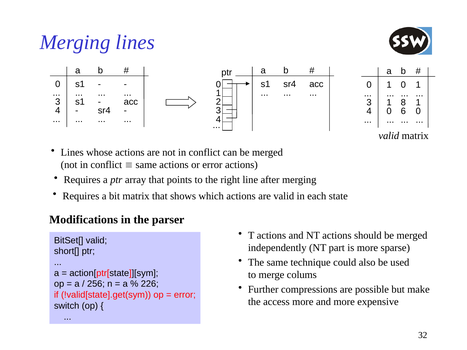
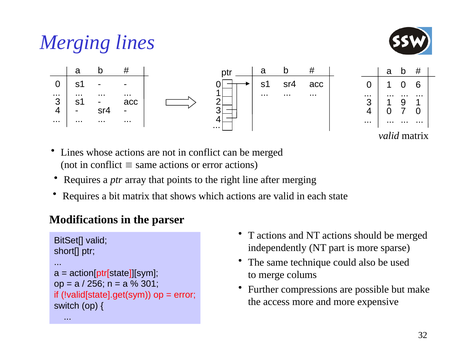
1 0 1: 1 -> 6
8: 8 -> 9
6: 6 -> 7
226: 226 -> 301
